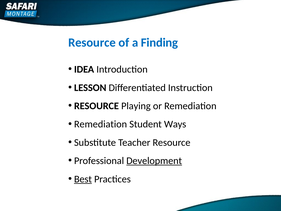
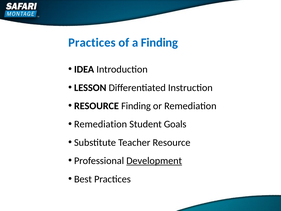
Resource at (92, 43): Resource -> Practices
RESOURCE Playing: Playing -> Finding
Ways: Ways -> Goals
Best underline: present -> none
